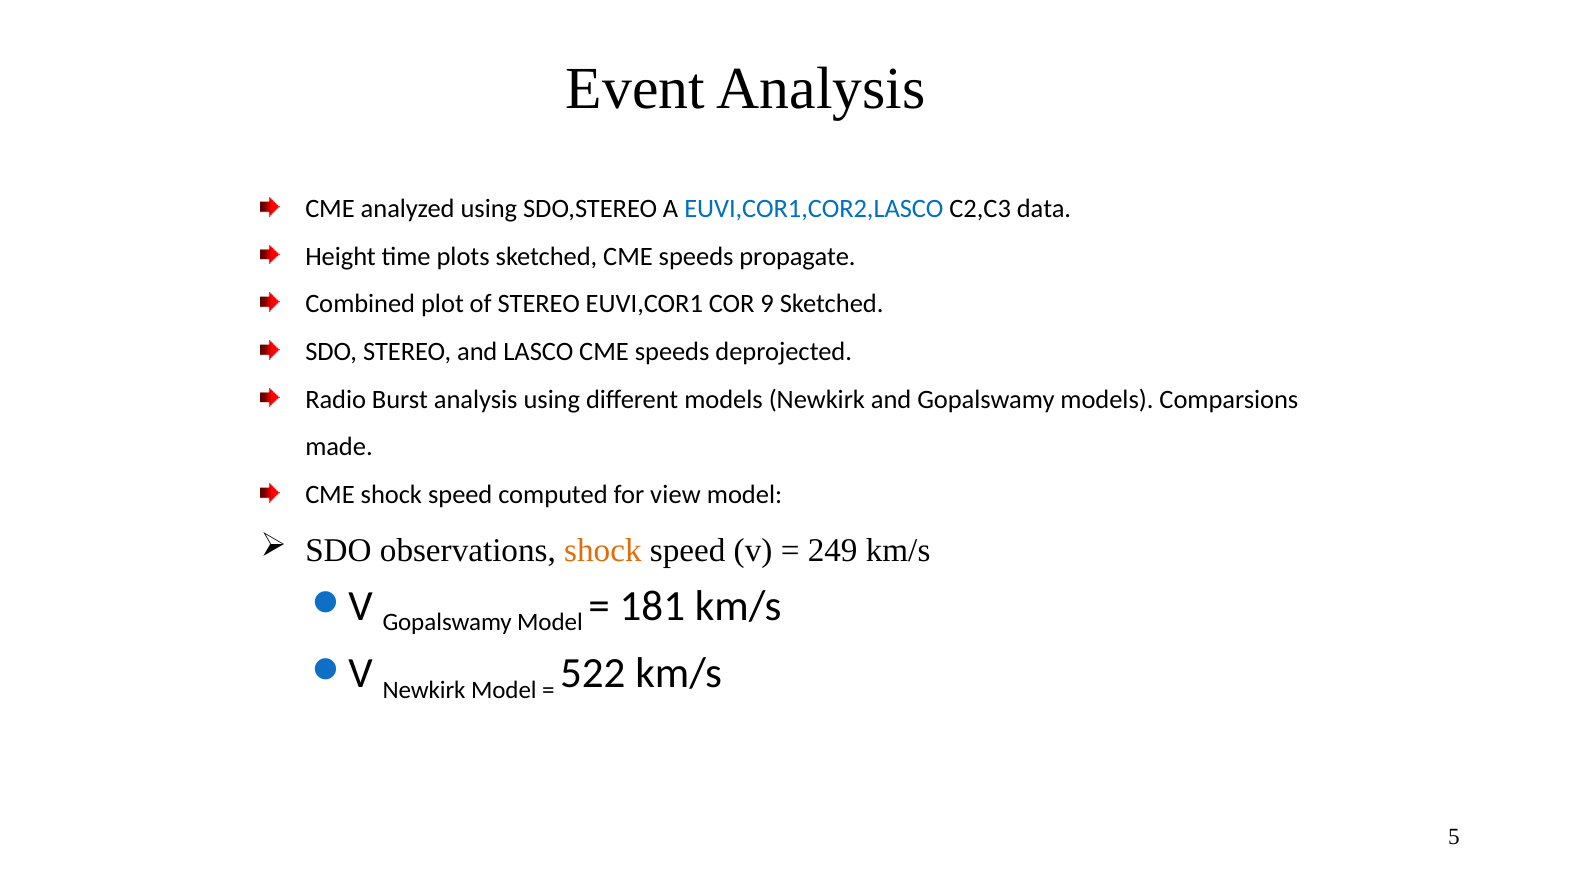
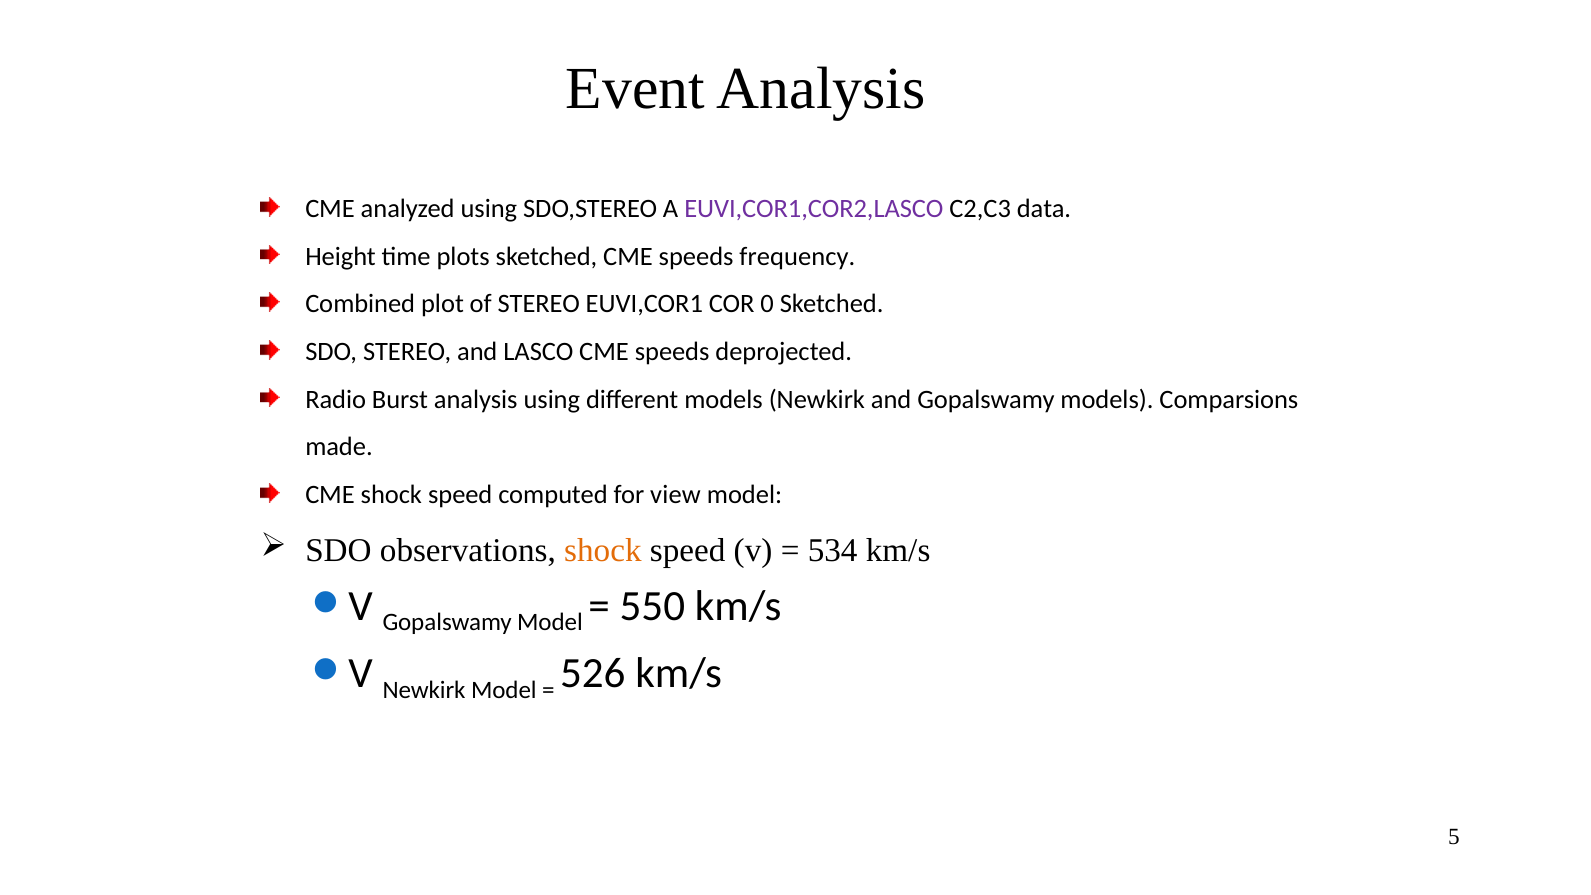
EUVI,COR1,COR2,LASCO colour: blue -> purple
propagate: propagate -> frequency
9: 9 -> 0
249: 249 -> 534
181: 181 -> 550
522: 522 -> 526
